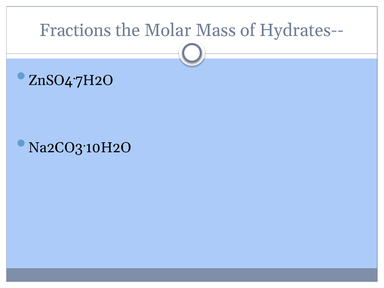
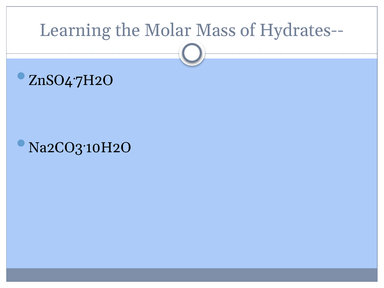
Fractions: Fractions -> Learning
